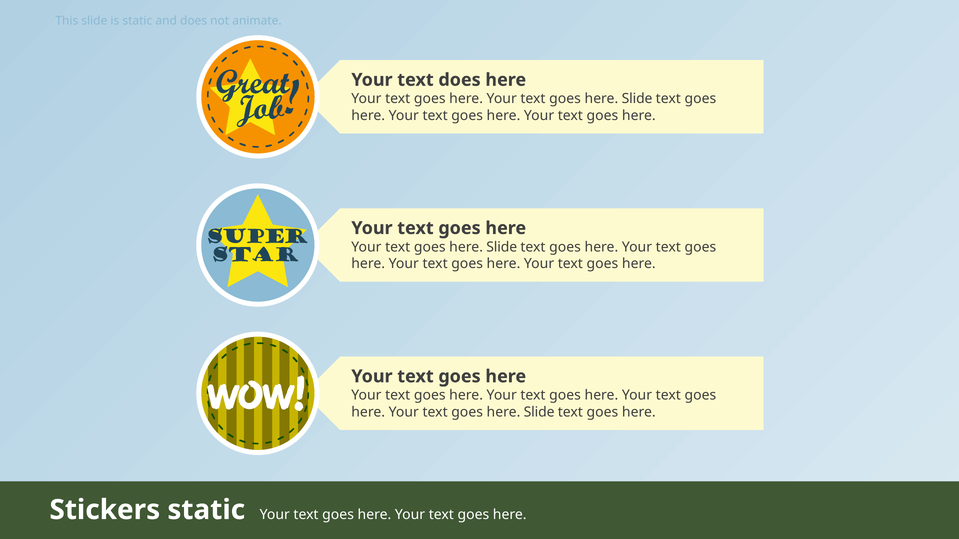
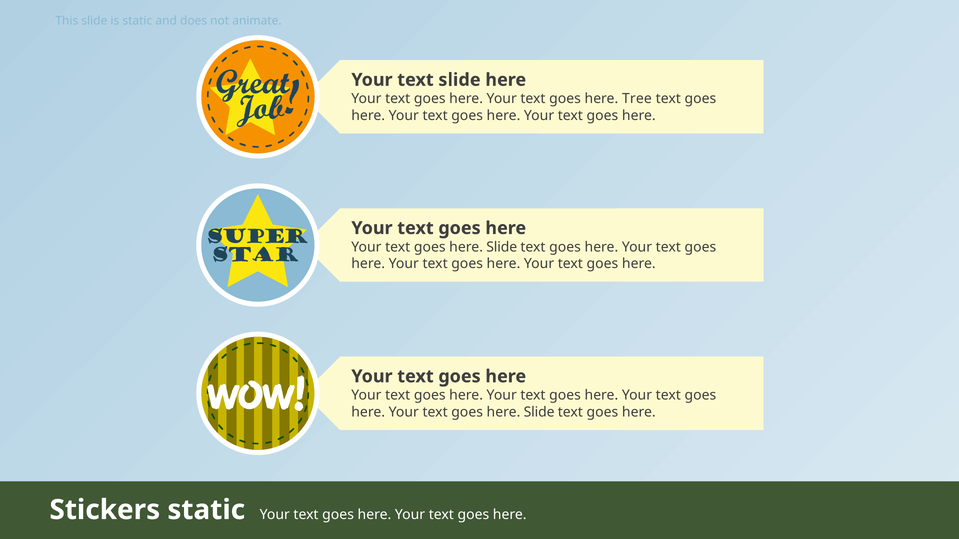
text does: does -> slide
Slide at (637, 99): Slide -> Tree
